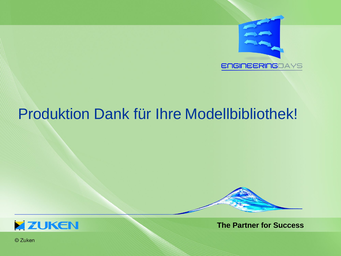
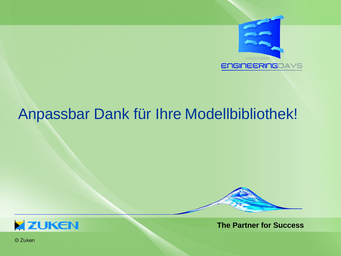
Produktion: Produktion -> Anpassbar
